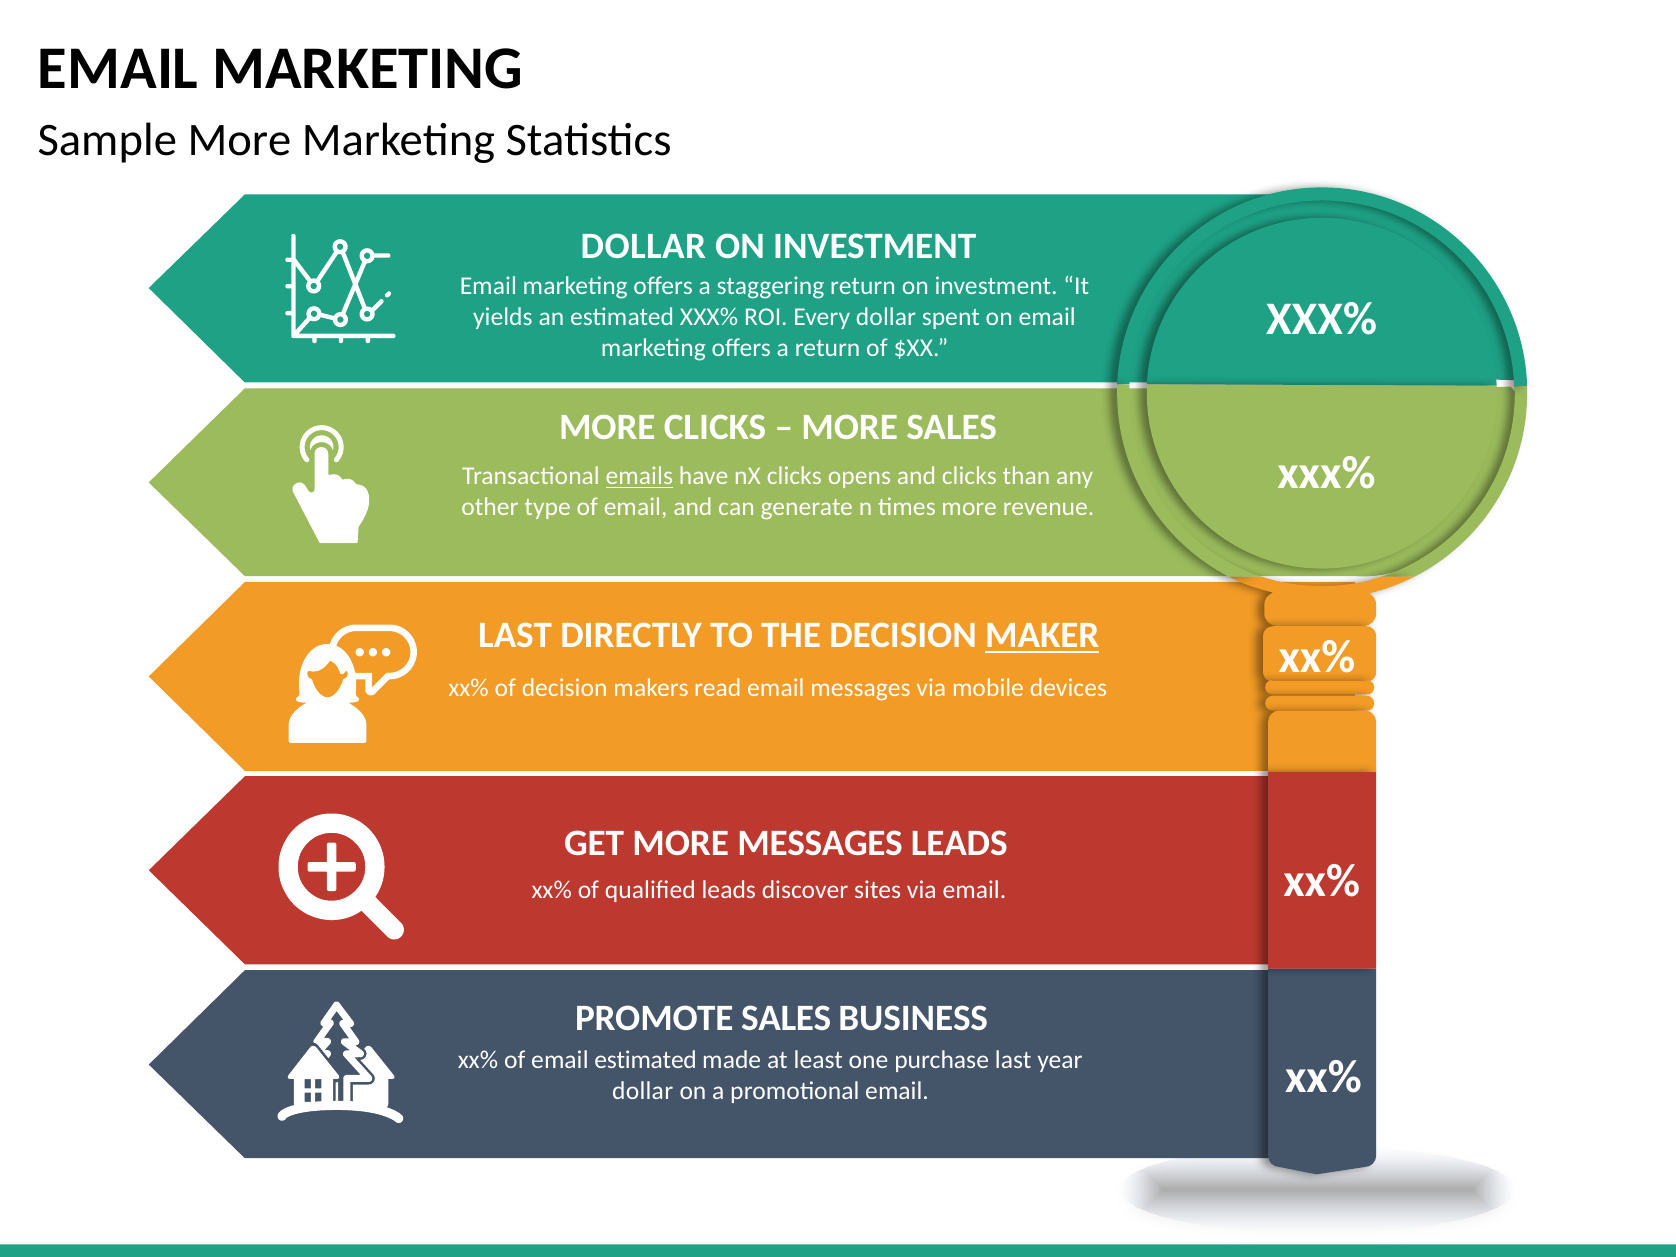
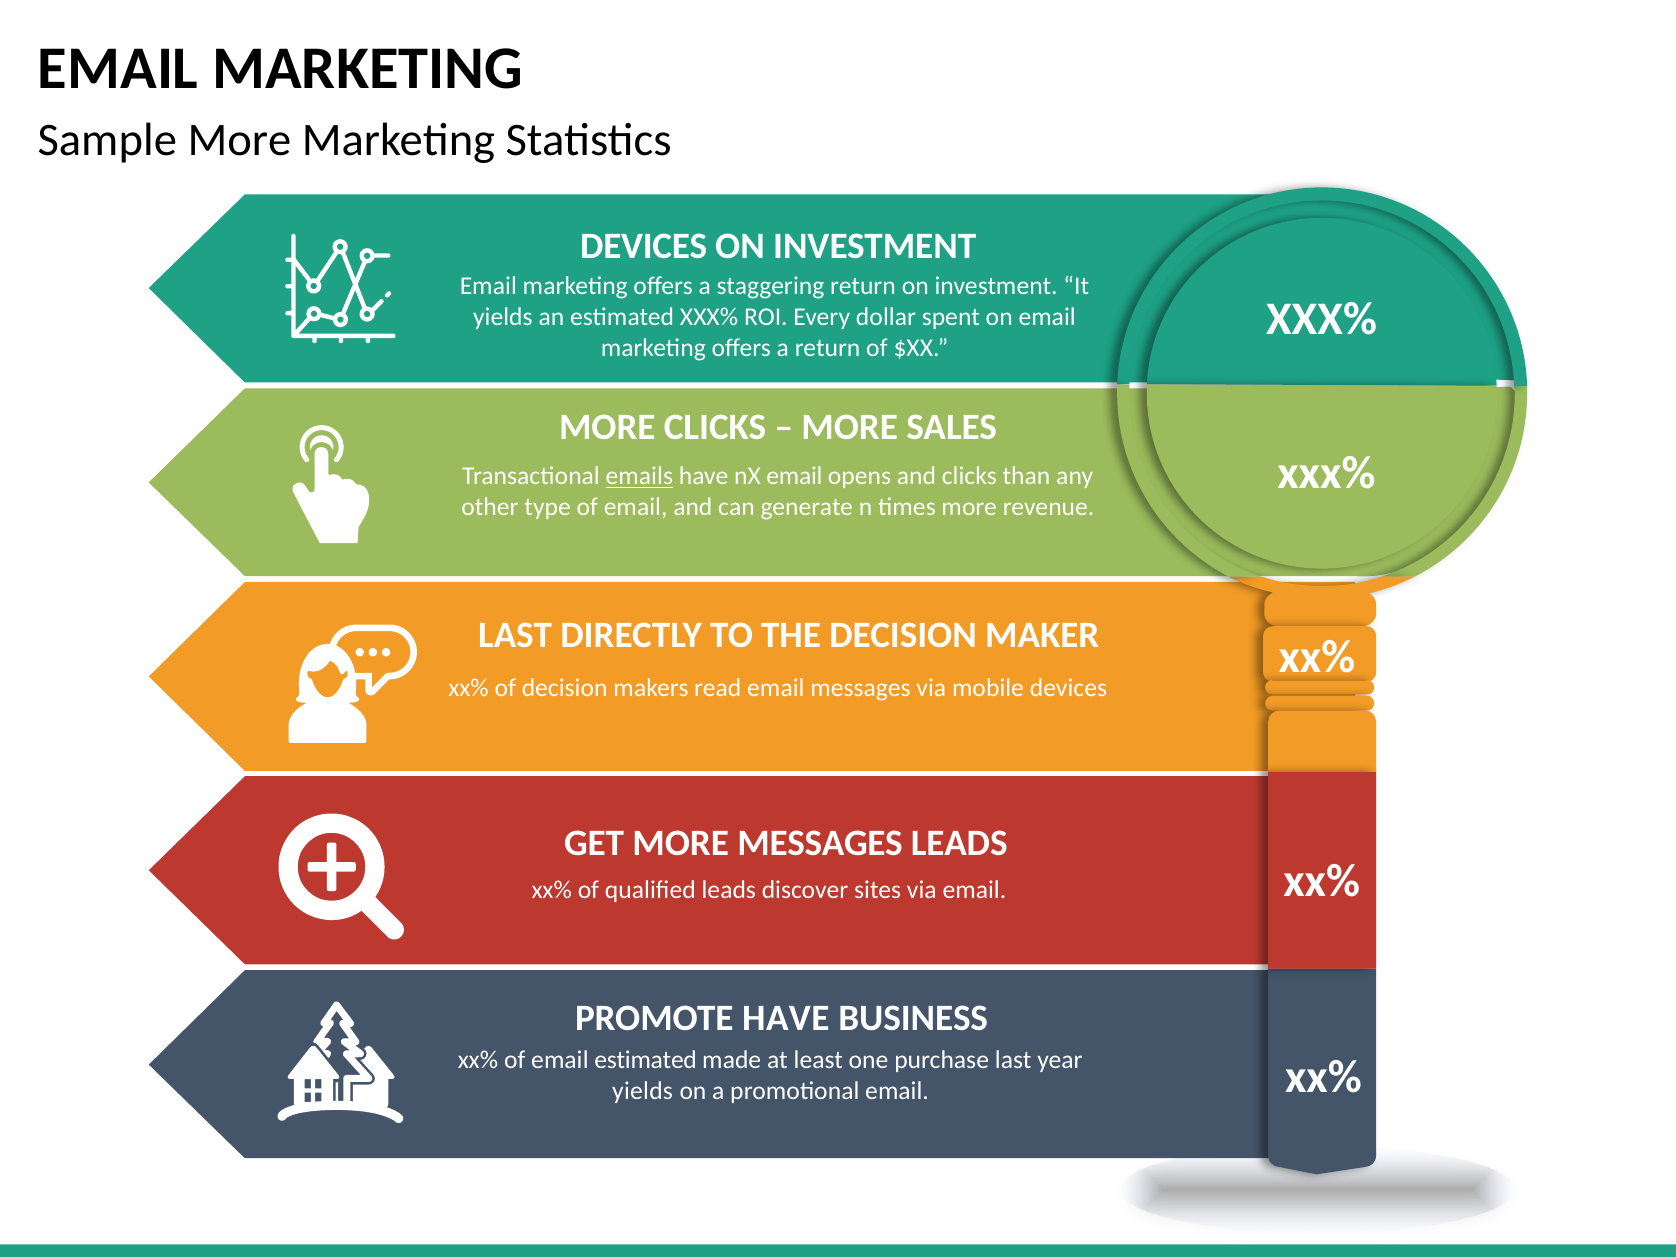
DOLLAR at (643, 246): DOLLAR -> DEVICES
nX clicks: clicks -> email
MAKER underline: present -> none
PROMOTE SALES: SALES -> HAVE
dollar at (643, 1091): dollar -> yields
